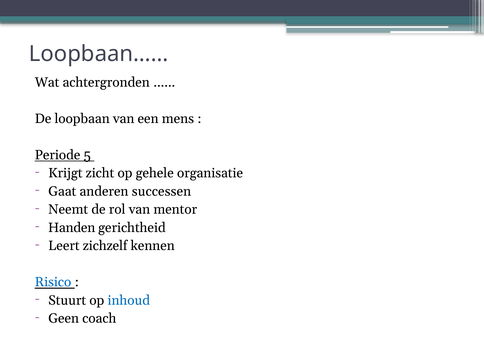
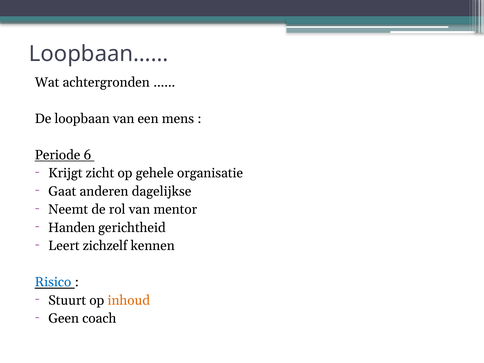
5: 5 -> 6
successen: successen -> dagelijkse
inhoud colour: blue -> orange
